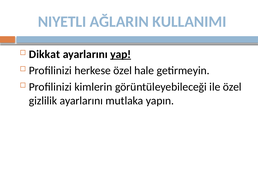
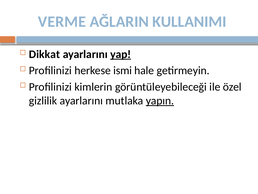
NIYETLI: NIYETLI -> VERME
herkese özel: özel -> ismi
yapın underline: none -> present
